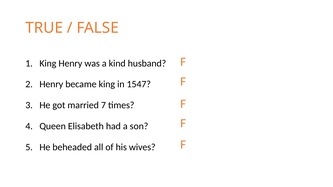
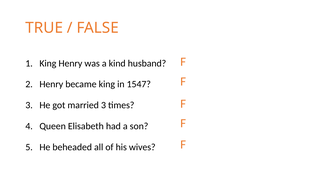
married 7: 7 -> 3
